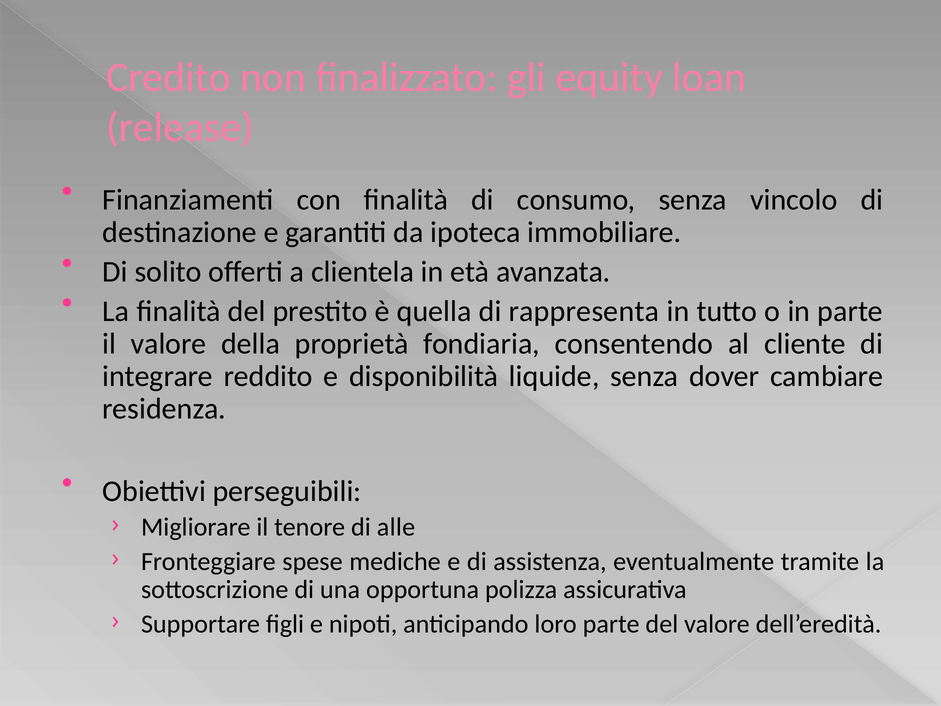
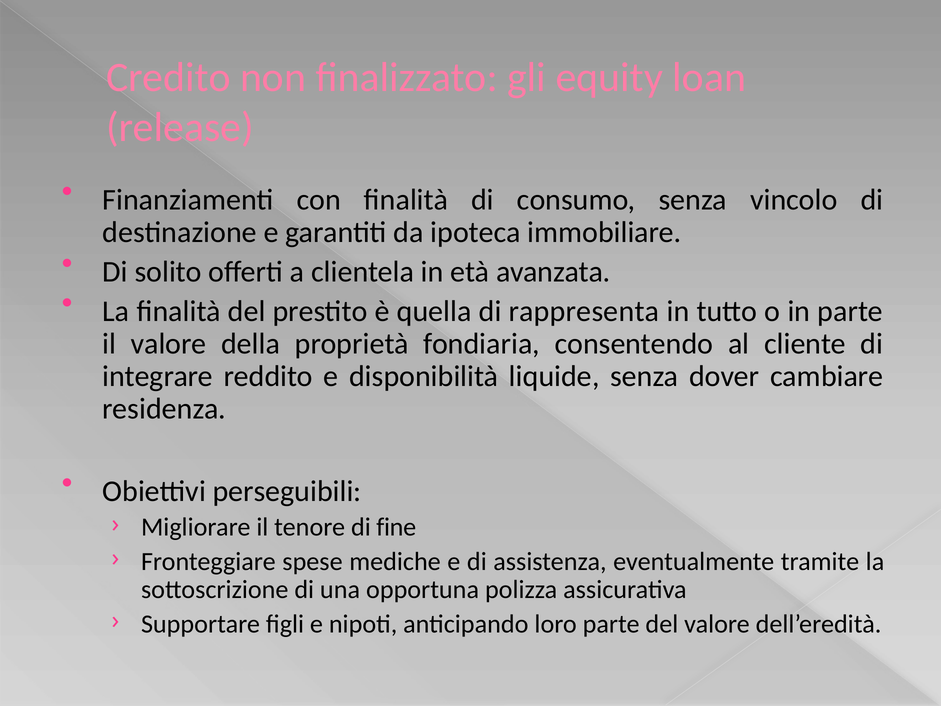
alle: alle -> fine
